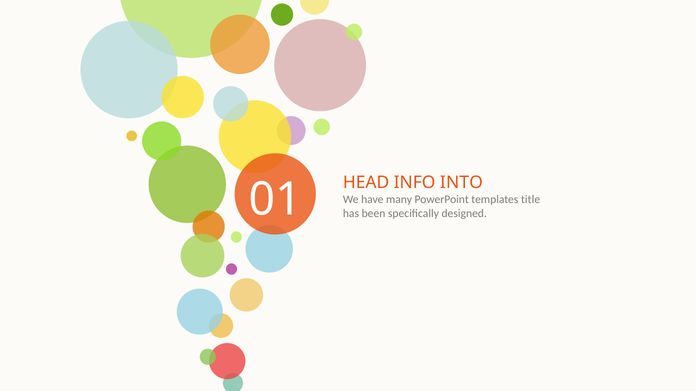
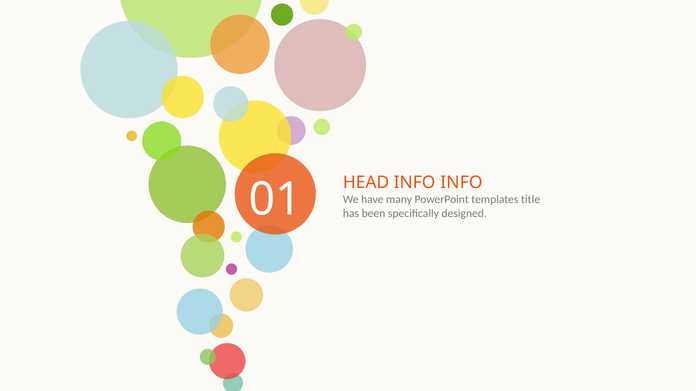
INFO INTO: INTO -> INFO
